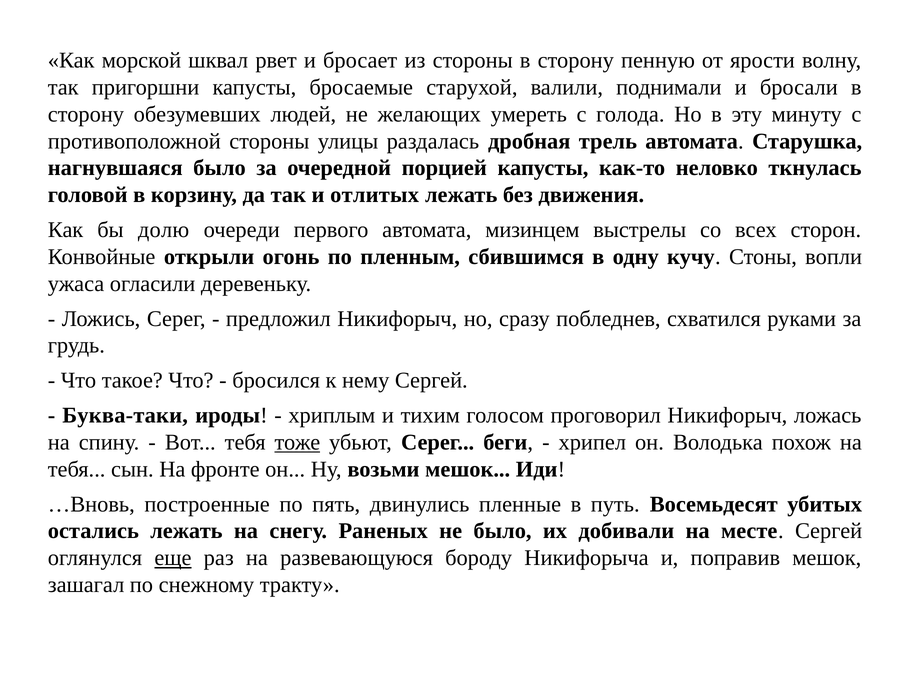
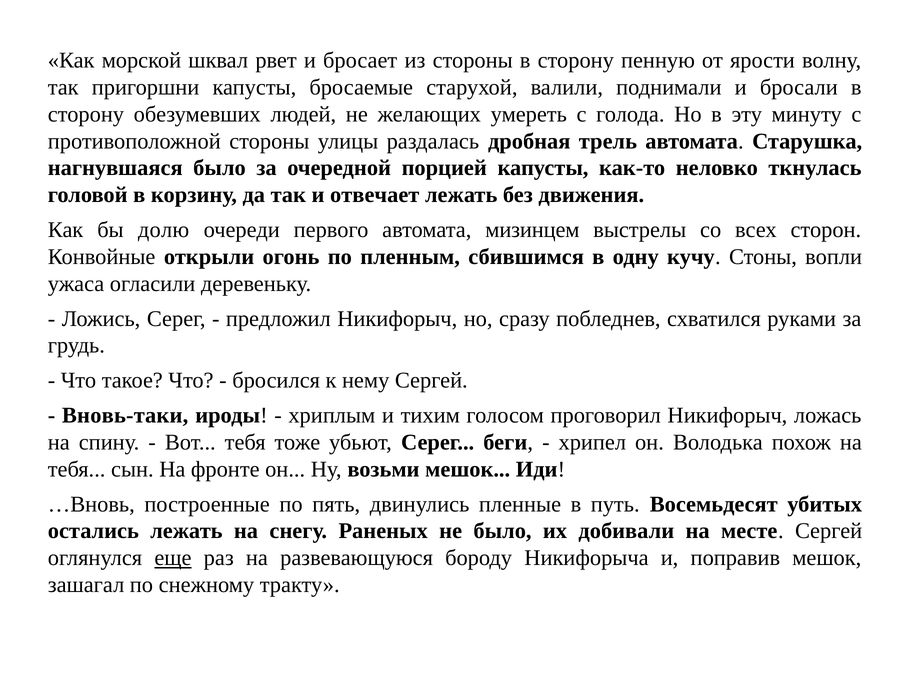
отлитых: отлитых -> отвечает
Буква-таки: Буква-таки -> Вновь-таки
тоже underline: present -> none
